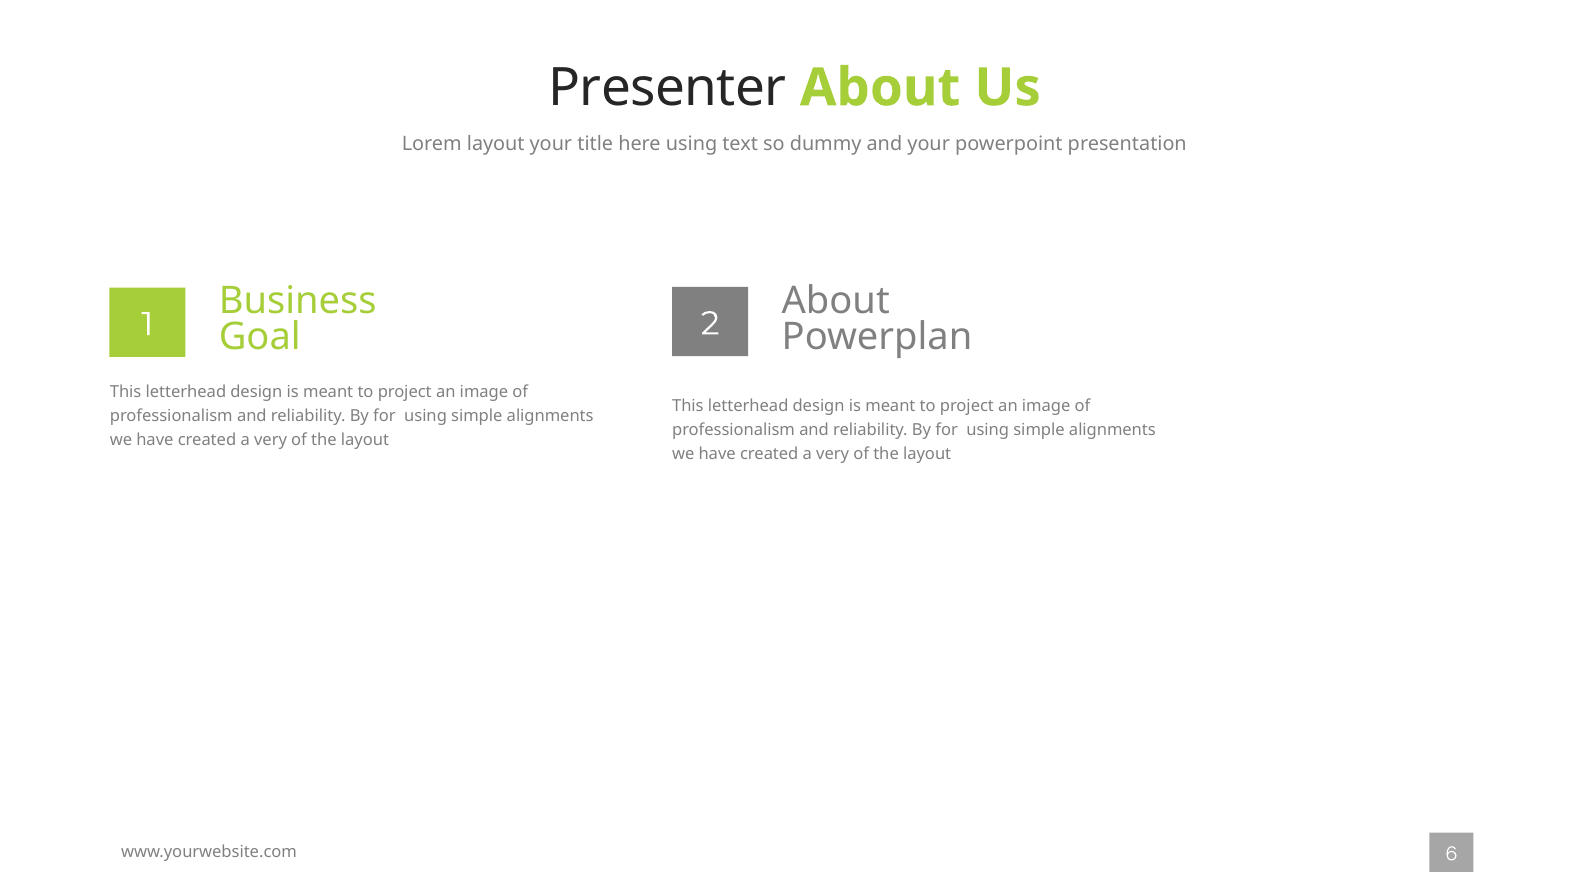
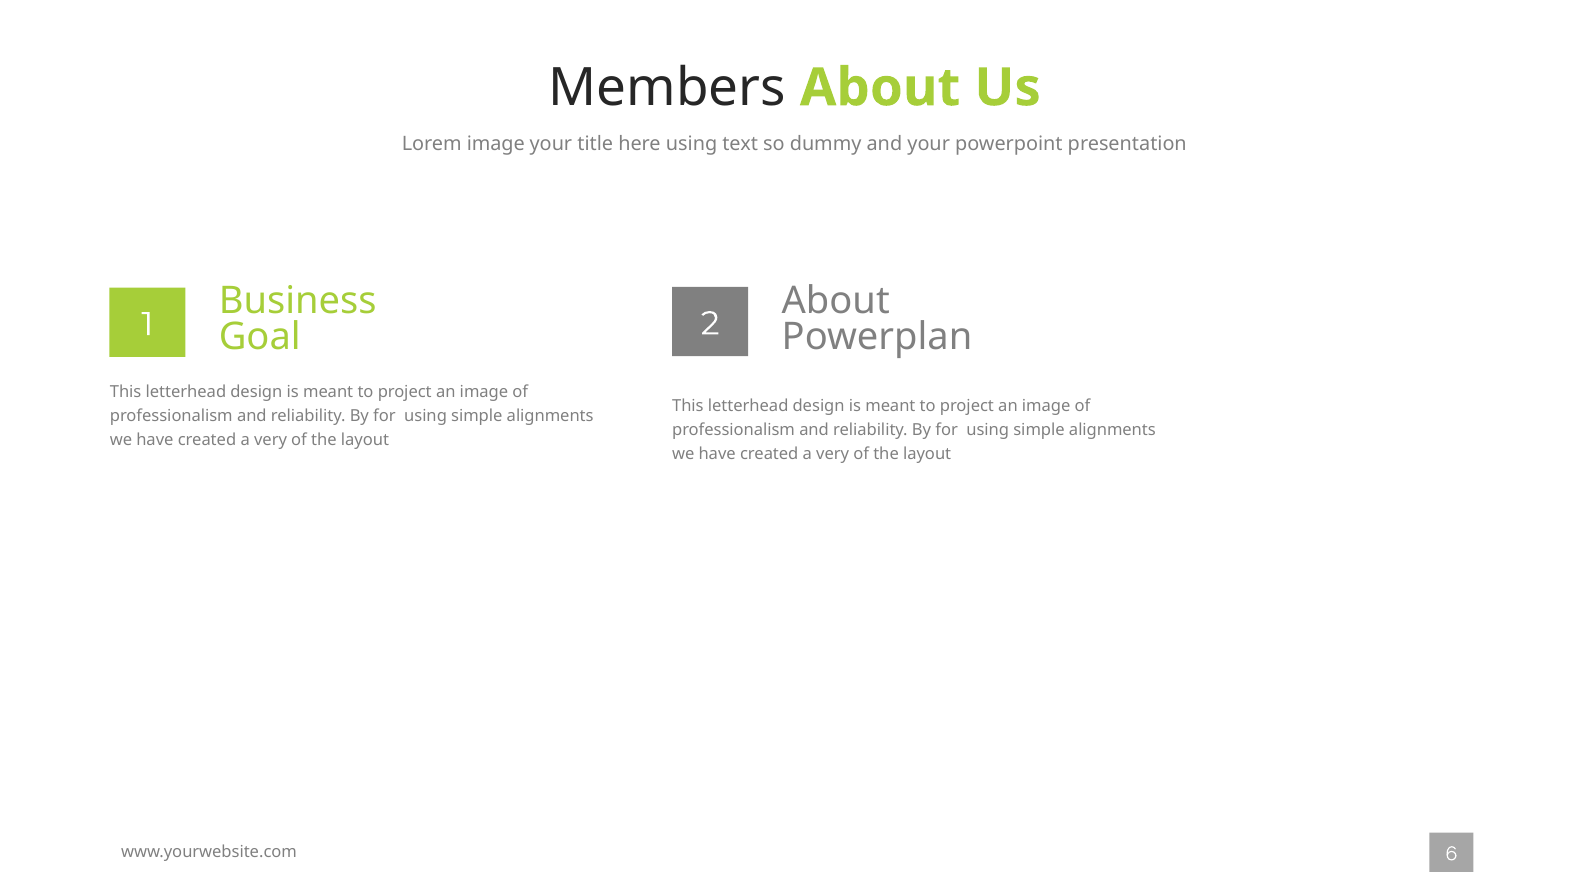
Presenter: Presenter -> Members
Lorem layout: layout -> image
